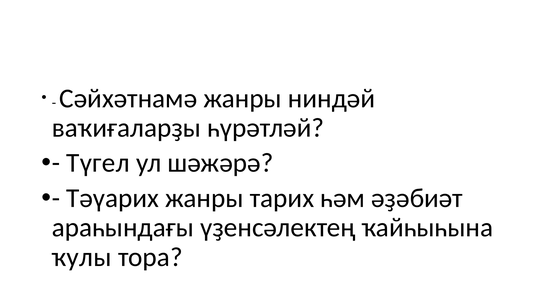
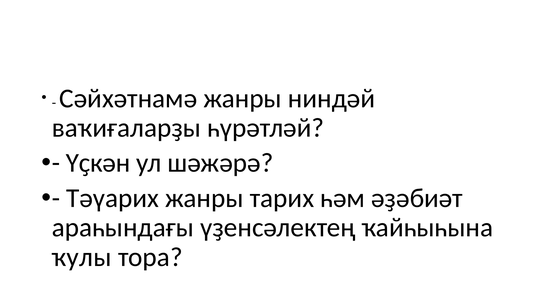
Түгел: Түгел -> Үҫкән
